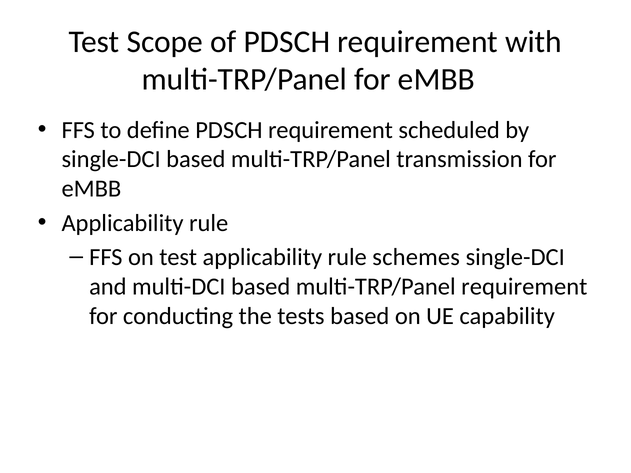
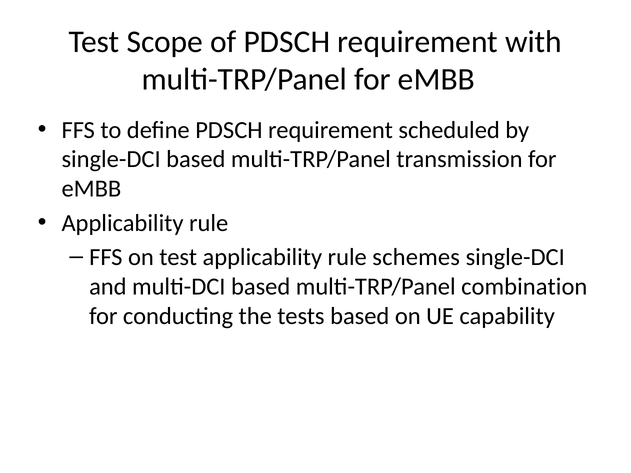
multi-TRP/Panel requirement: requirement -> combination
